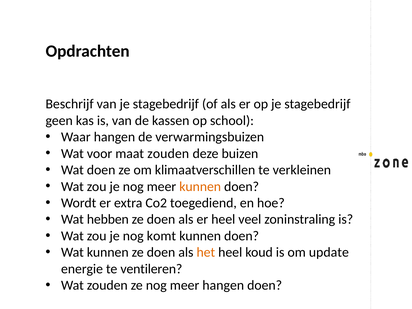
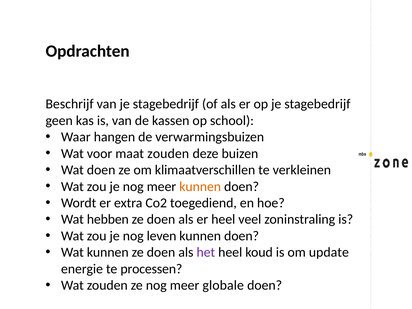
komt: komt -> leven
het colour: orange -> purple
ventileren: ventileren -> processen
meer hangen: hangen -> globale
